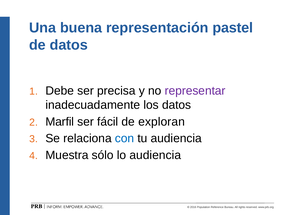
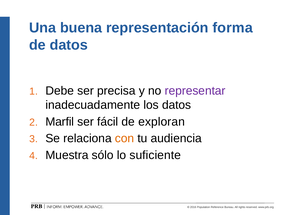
pastel: pastel -> forma
con colour: blue -> orange
lo audiencia: audiencia -> suficiente
